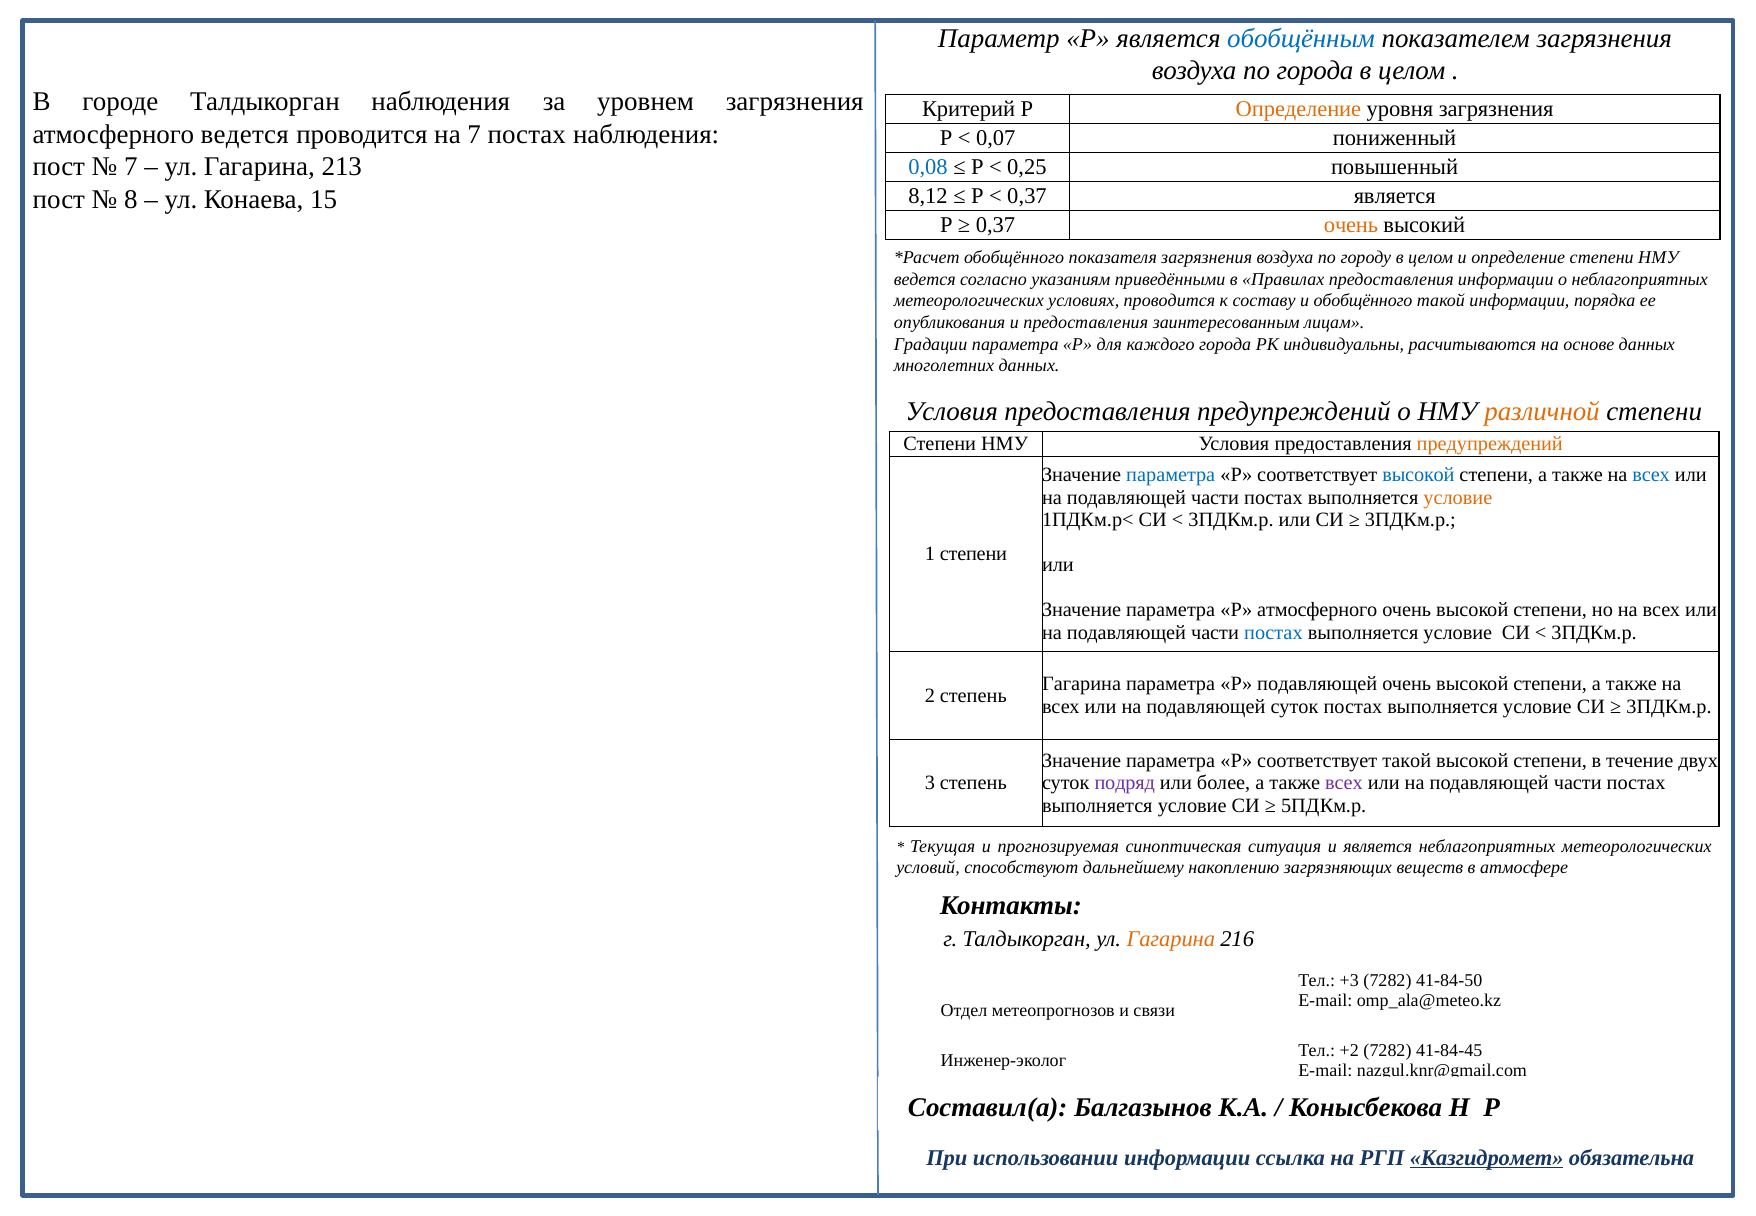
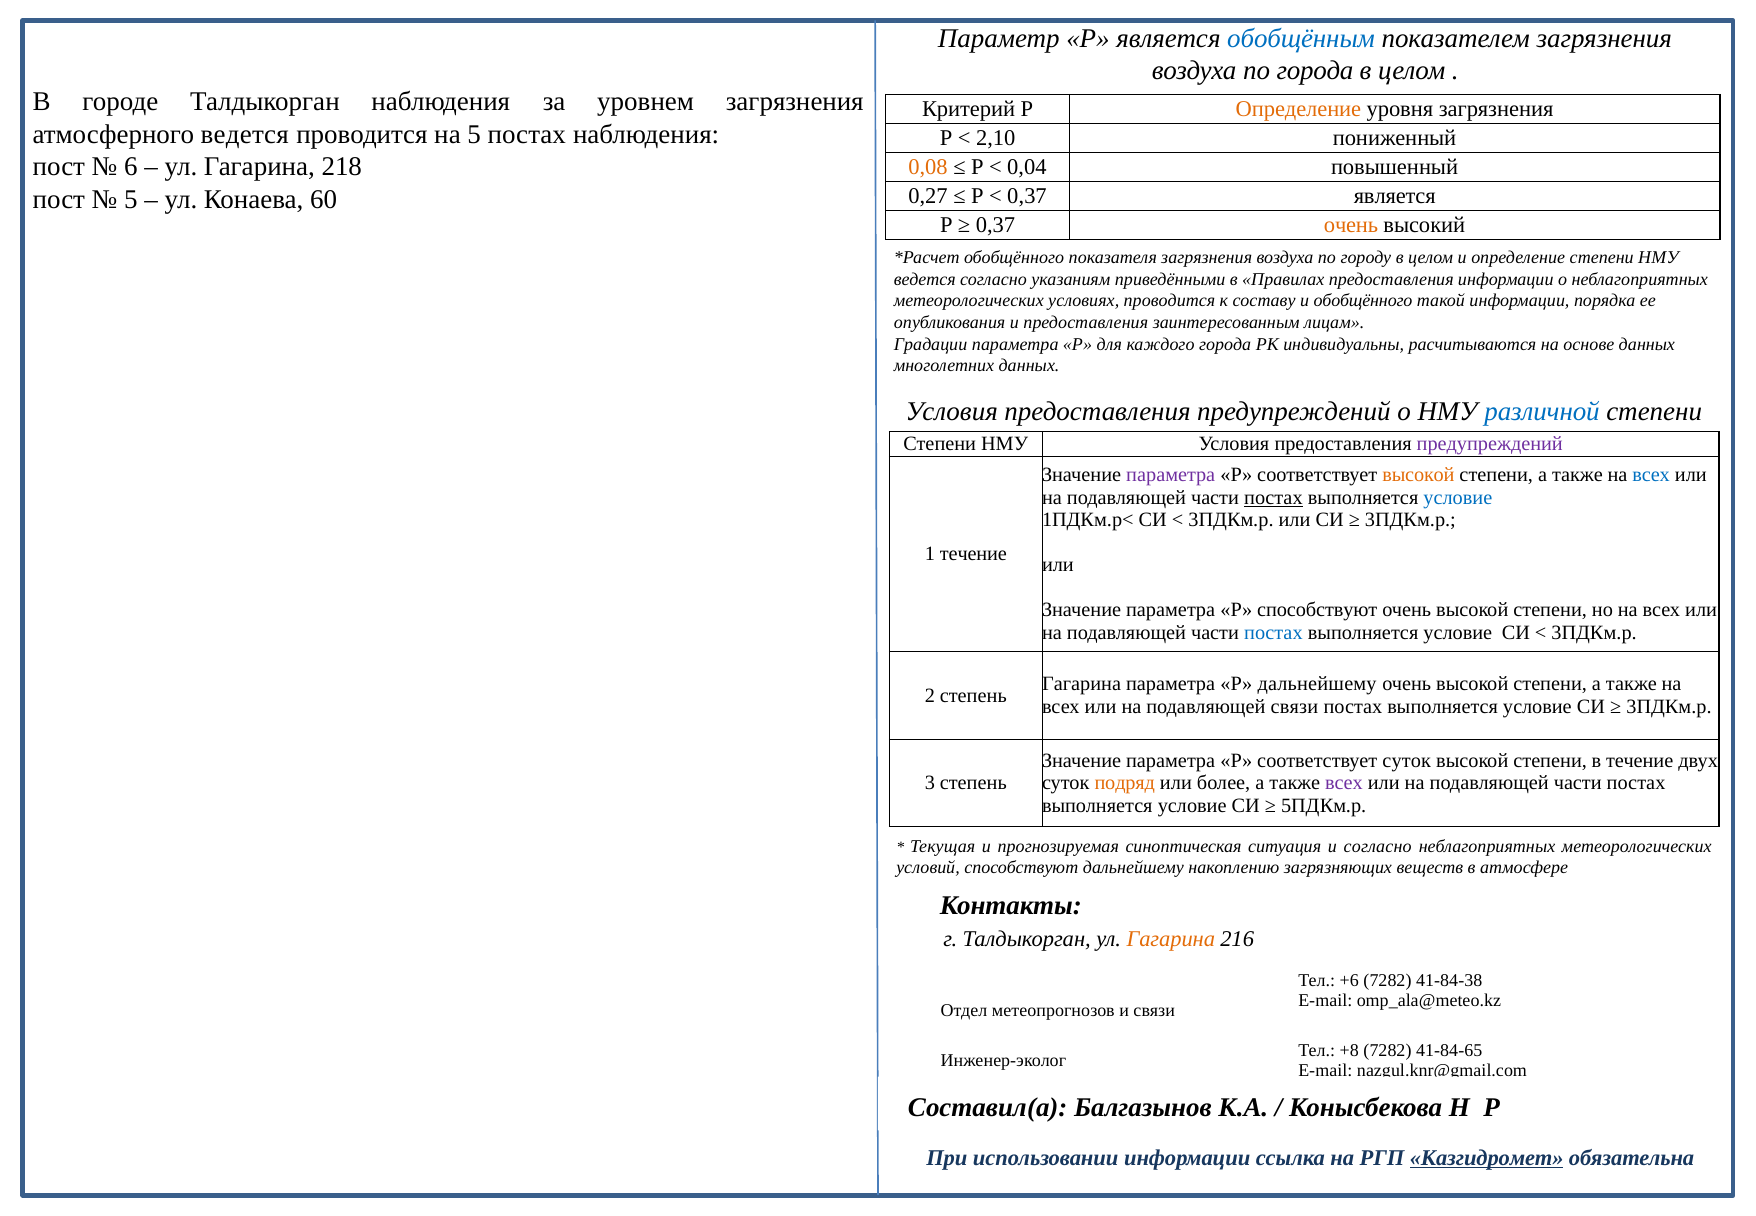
на 7: 7 -> 5
0,07: 0,07 -> 2,10
7 at (131, 167): 7 -> 6
213: 213 -> 218
0,08 colour: blue -> orange
0,25: 0,25 -> 0,04
8,12: 8,12 -> 0,27
8 at (131, 199): 8 -> 5
15: 15 -> 60
различной colour: orange -> blue
предупреждений at (1490, 444) colour: orange -> purple
параметра at (1171, 475) colour: blue -> purple
высокой at (1418, 475) colour: blue -> orange
постах at (1273, 498) underline: none -> present
условие at (1458, 498) colour: orange -> blue
1 степени: степени -> течение
Р атмосферного: атмосферного -> способствуют
Р подавляющей: подавляющей -> дальнейшему
подавляющей суток: суток -> связи
соответствует такой: такой -> суток
подряд colour: purple -> orange
и является: является -> согласно
+3: +3 -> +6
41-84-50: 41-84-50 -> 41-84-38
+2: +2 -> +8
41-84-45: 41-84-45 -> 41-84-65
